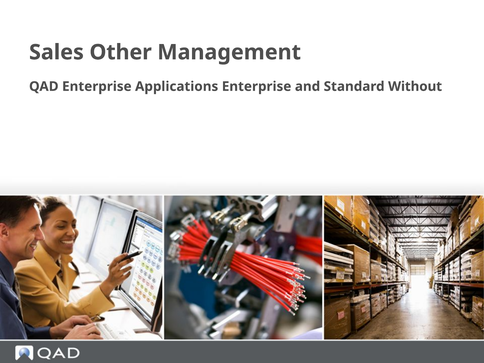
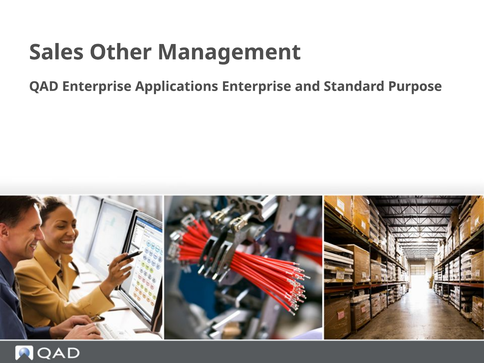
Without: Without -> Purpose
